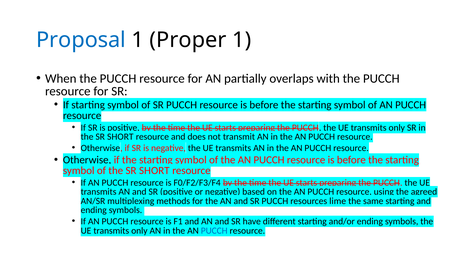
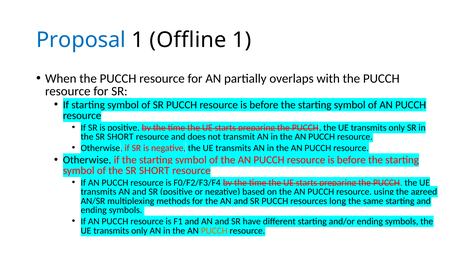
Proper: Proper -> Offline
lime: lime -> long
PUCCH at (214, 231) colour: blue -> orange
